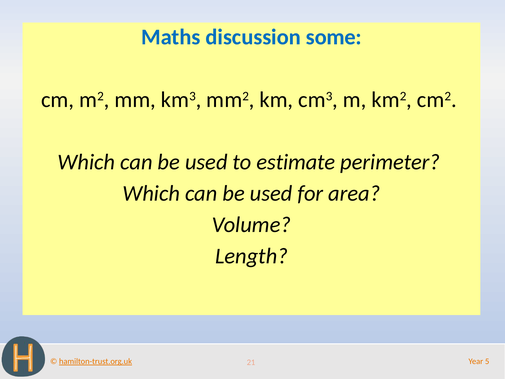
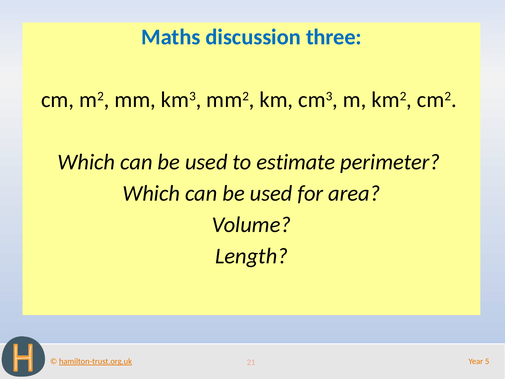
some: some -> three
